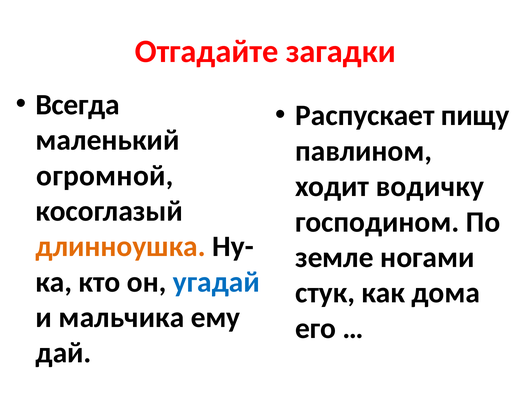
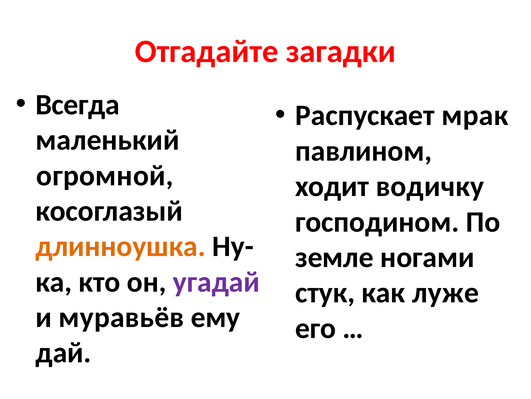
пищу: пищу -> мрак
угадай colour: blue -> purple
дома: дома -> луже
мальчика: мальчика -> муравьёв
